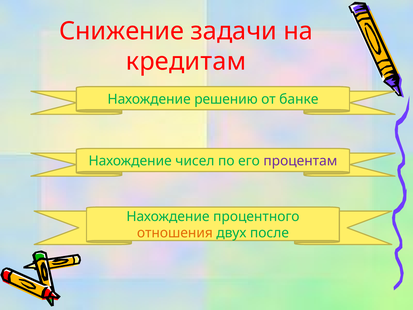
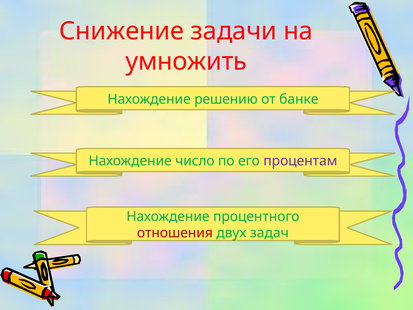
кредитам: кредитам -> умножить
чисел: чисел -> число
отношения colour: orange -> red
после: после -> задач
